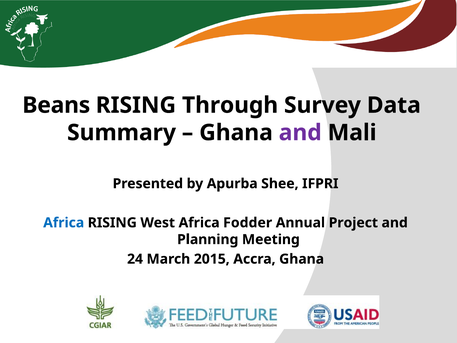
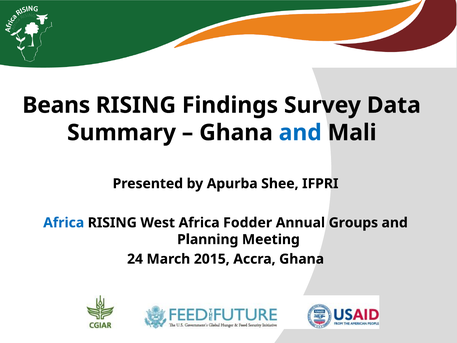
Through: Through -> Findings
and at (300, 133) colour: purple -> blue
Project: Project -> Groups
